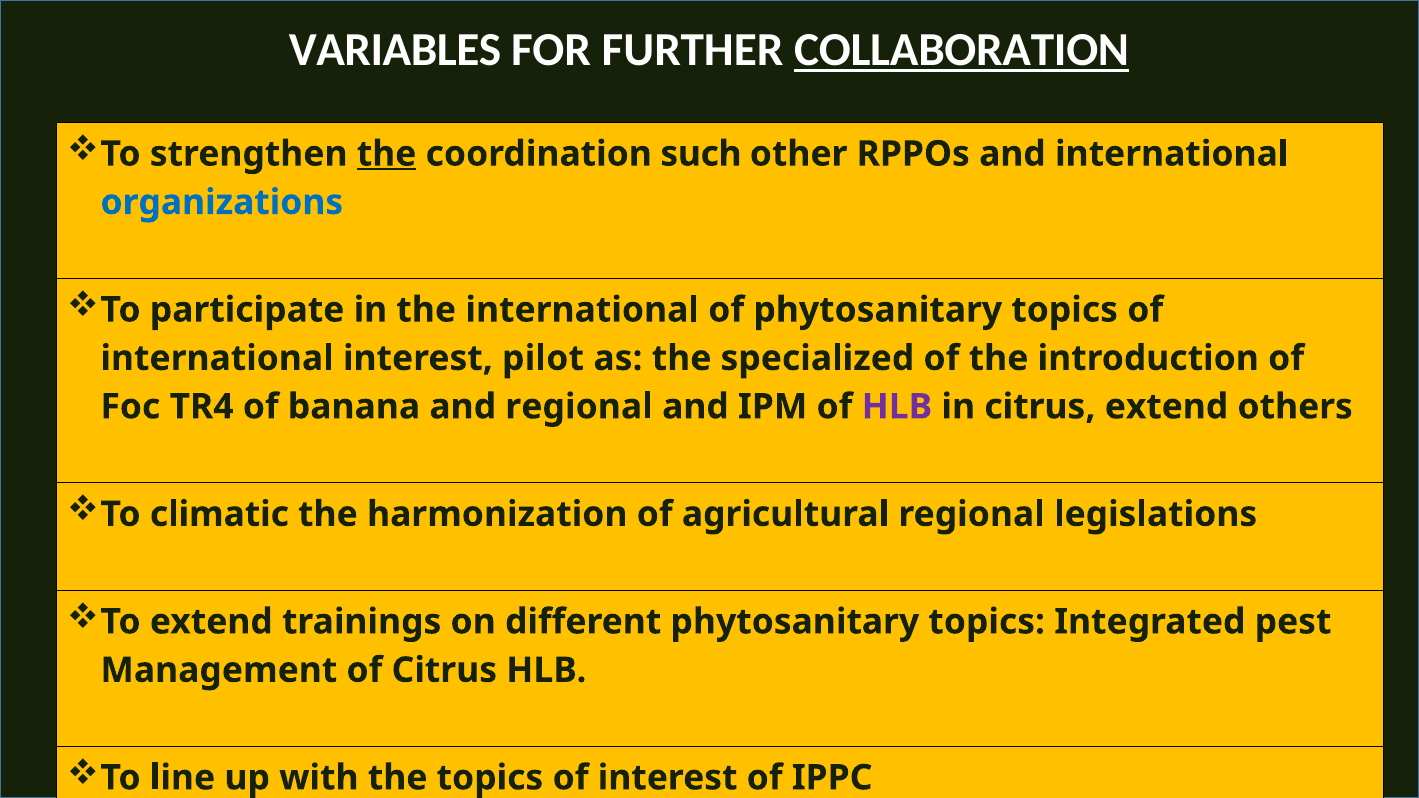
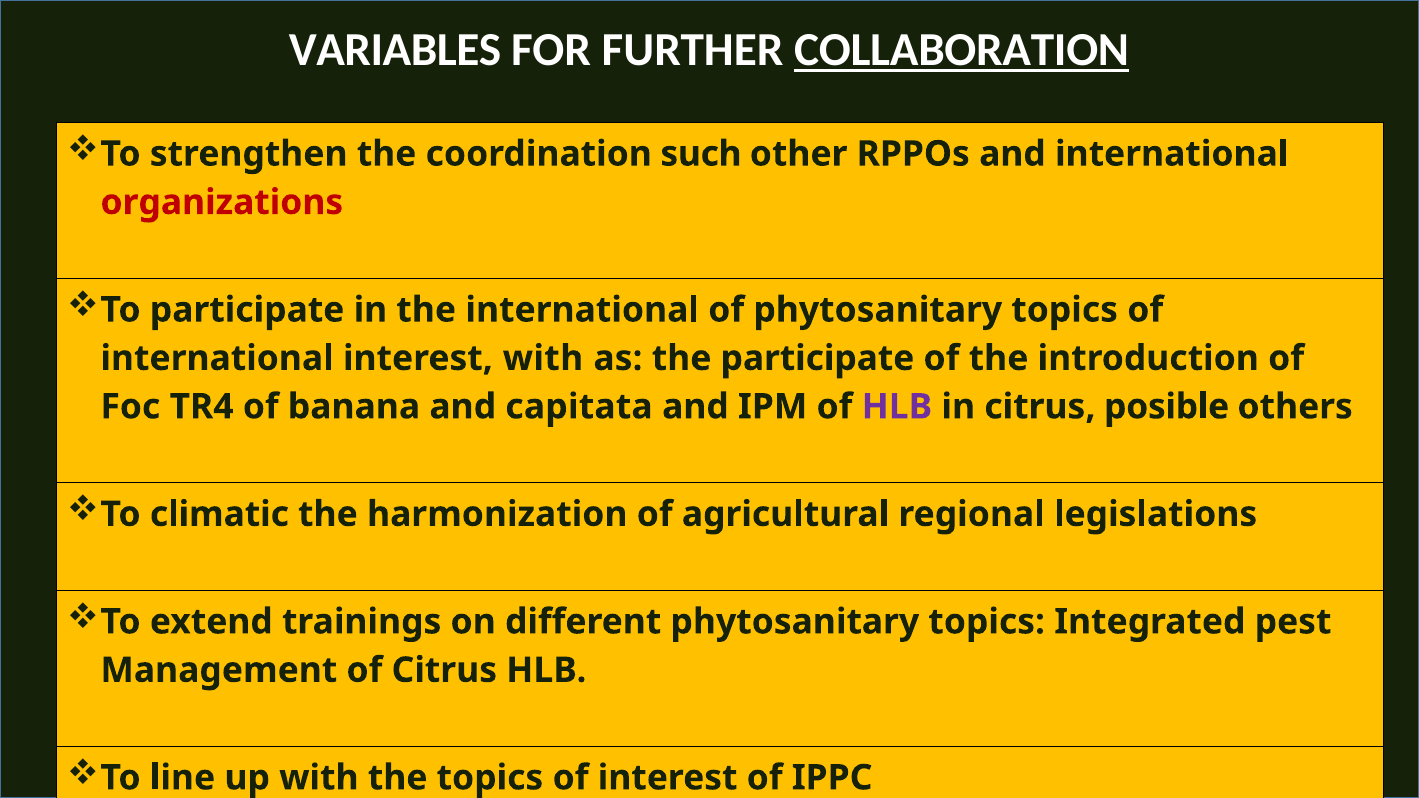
the at (387, 154) underline: present -> none
organizations colour: blue -> red
interest pilot: pilot -> with
the specialized: specialized -> participate
and regional: regional -> capitata
citrus extend: extend -> posible
